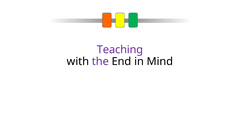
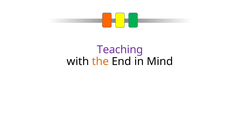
the colour: purple -> orange
